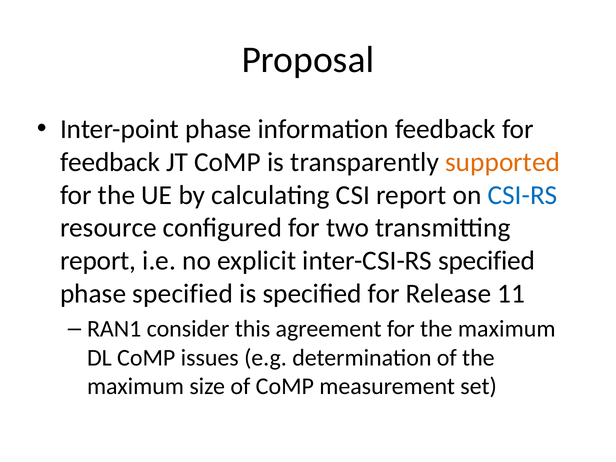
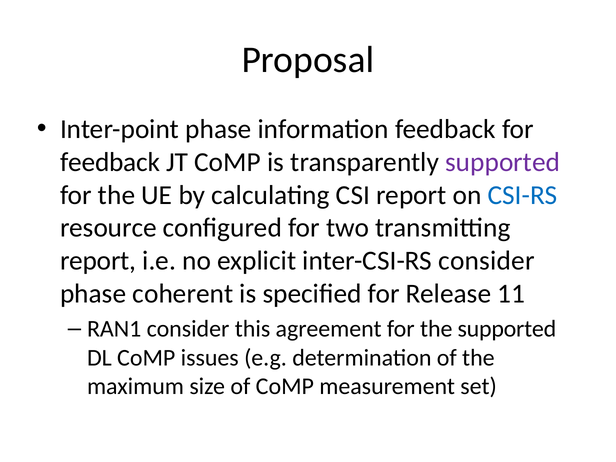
supported at (503, 162) colour: orange -> purple
inter-CSI-RS specified: specified -> consider
phase specified: specified -> coherent
for the maximum: maximum -> supported
